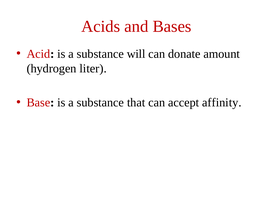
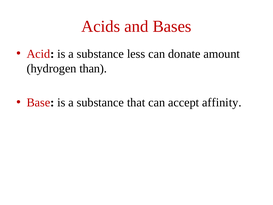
will: will -> less
liter: liter -> than
